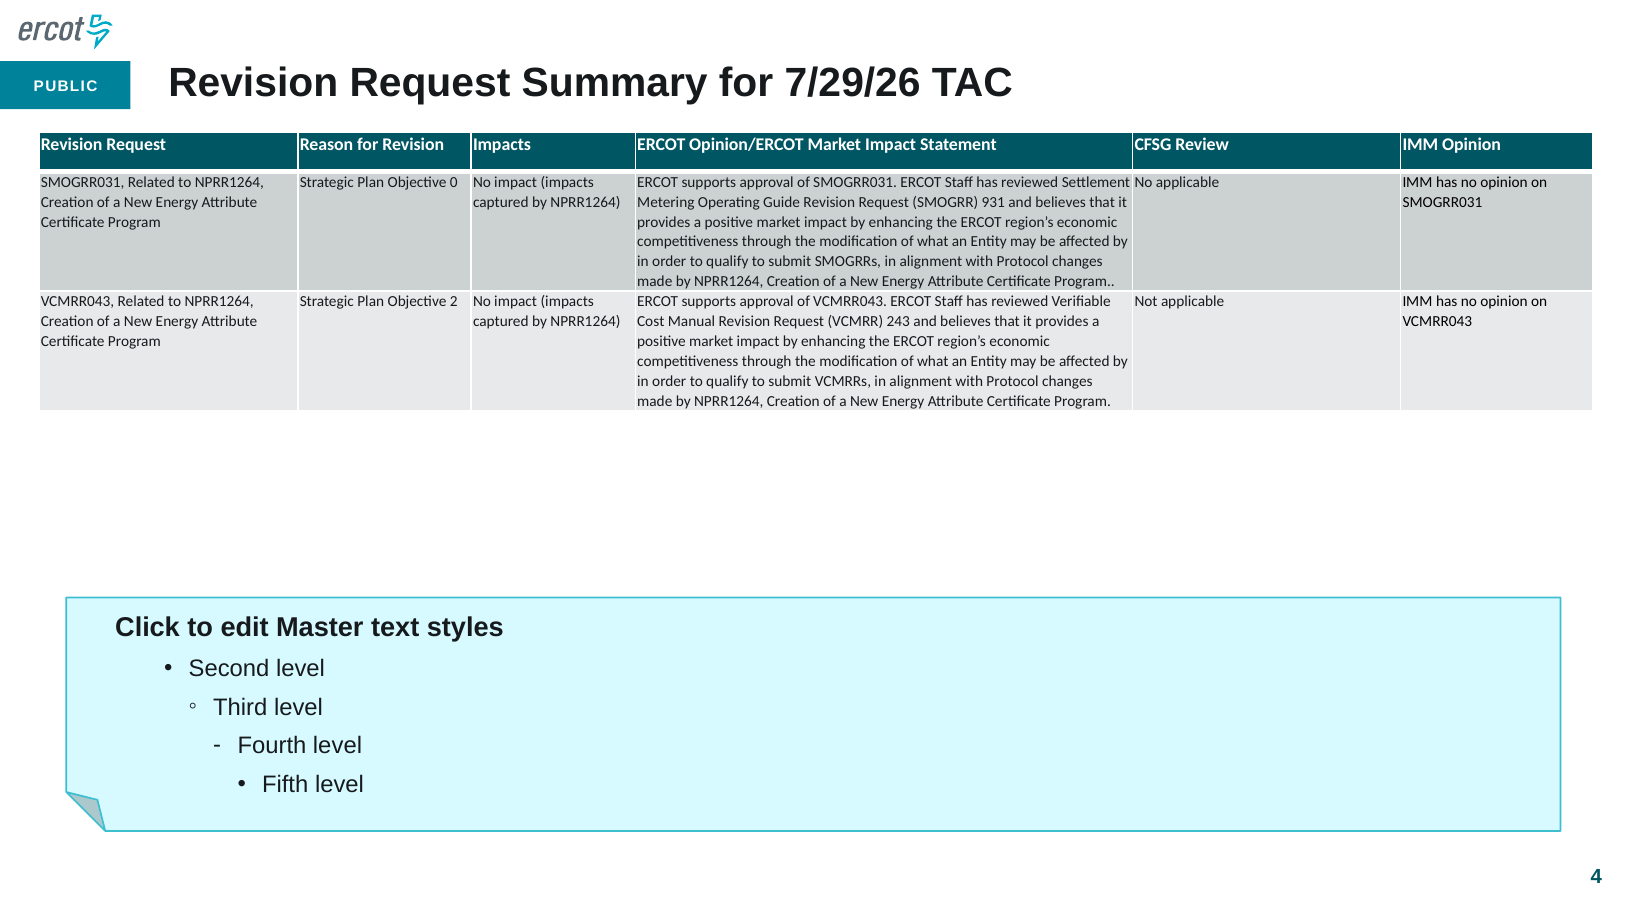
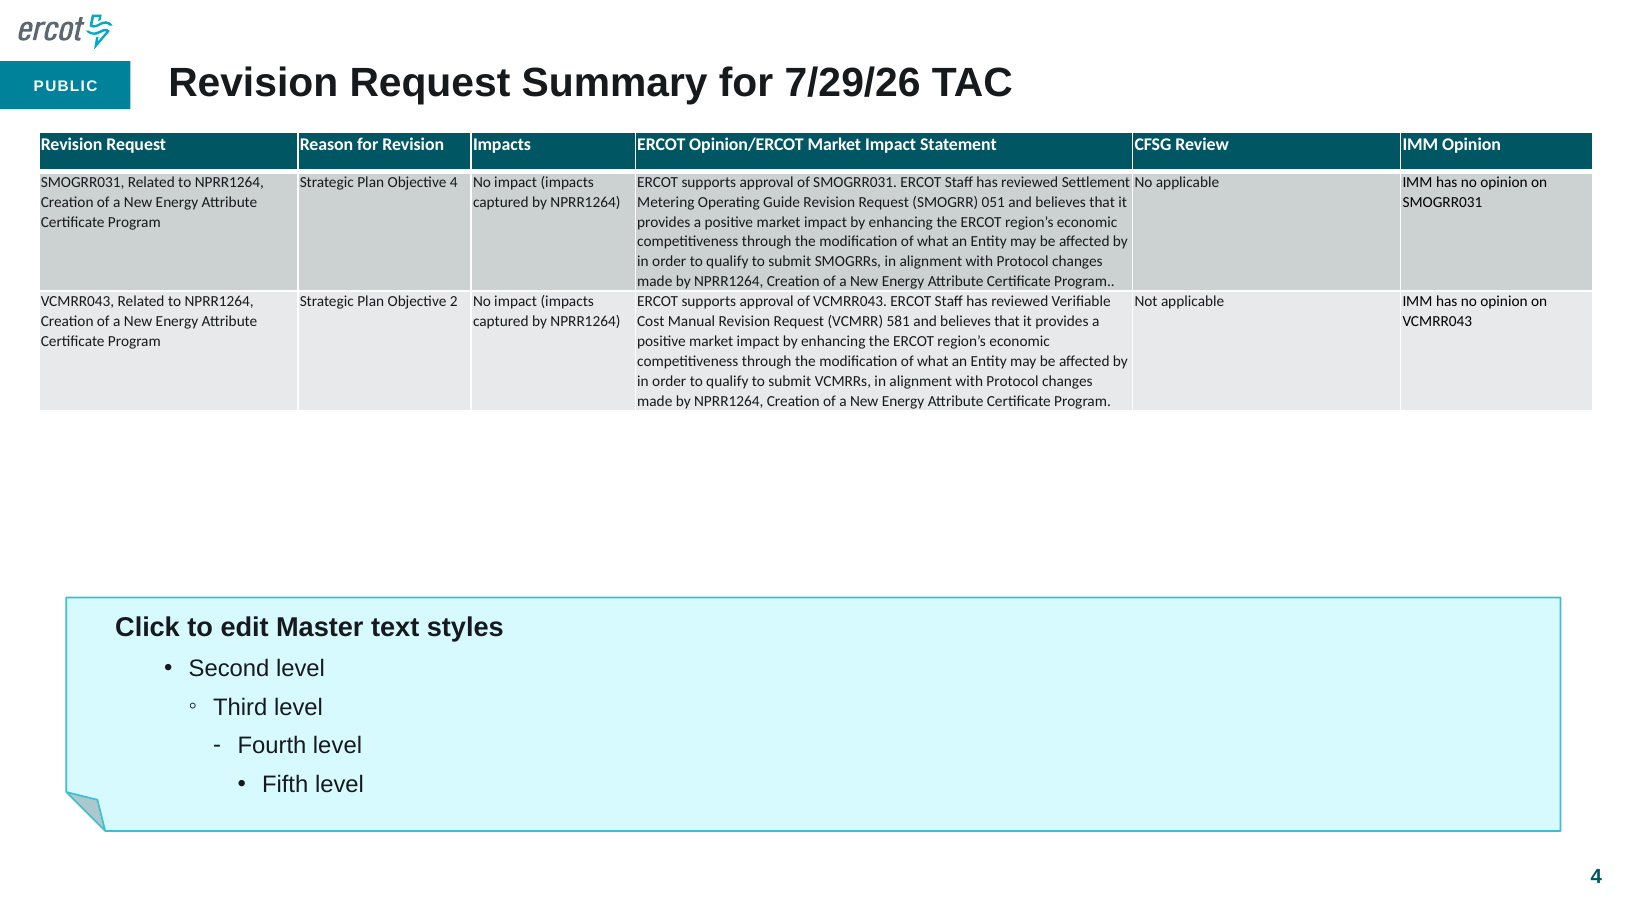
Objective 0: 0 -> 4
931: 931 -> 051
243: 243 -> 581
